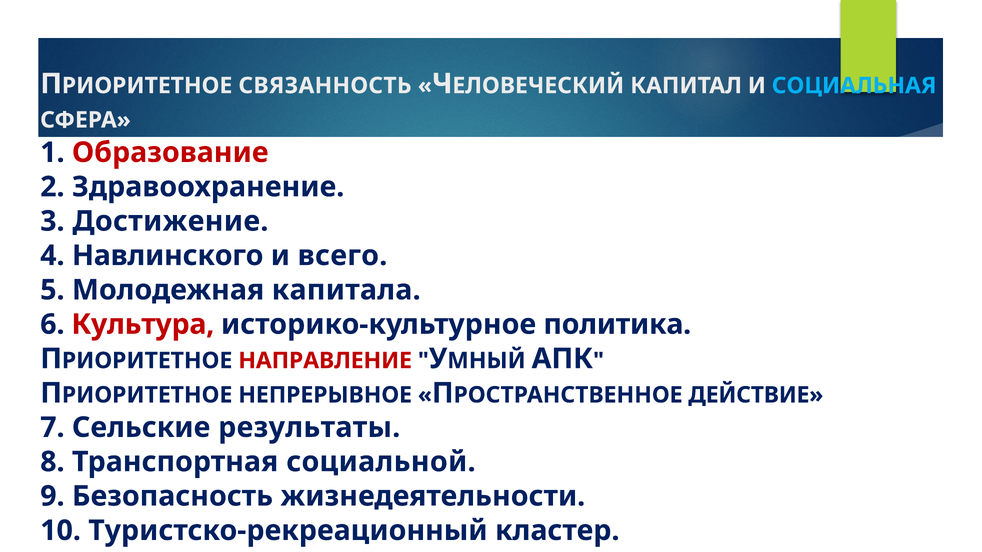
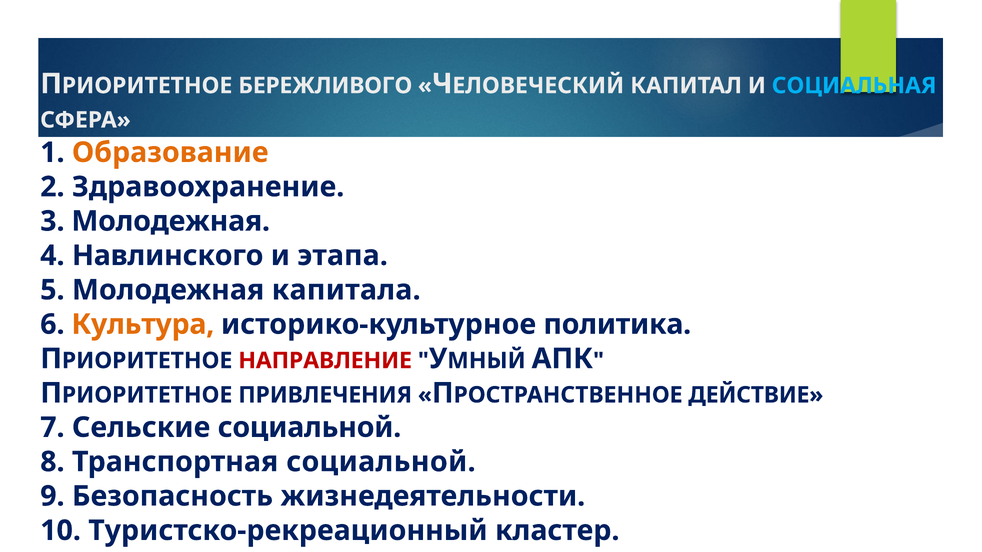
СВЯЗАННОСТЬ: СВЯЗАННОСТЬ -> БЕРЕЖЛИВОГО
Образование colour: red -> orange
3 Достижение: Достижение -> Молодежная
всего: всего -> этапа
Культура colour: red -> orange
НЕПРЕРЫВНОЕ: НЕПРЕРЫВНОЕ -> ПРИВЛЕЧЕНИЯ
Сельские результаты: результаты -> социальной
